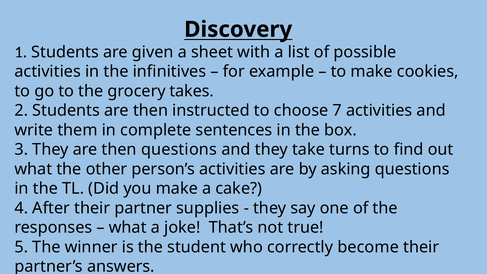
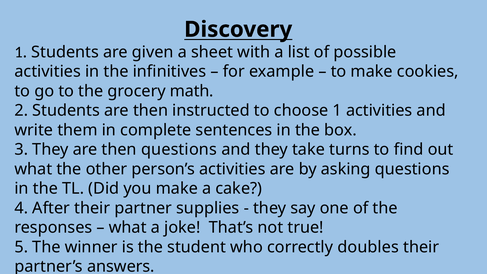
takes: takes -> math
choose 7: 7 -> 1
become: become -> doubles
